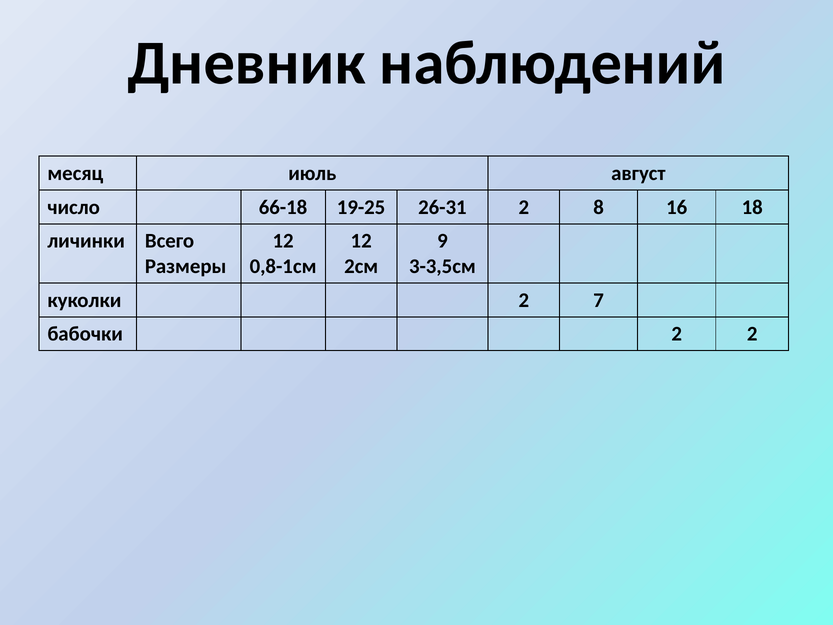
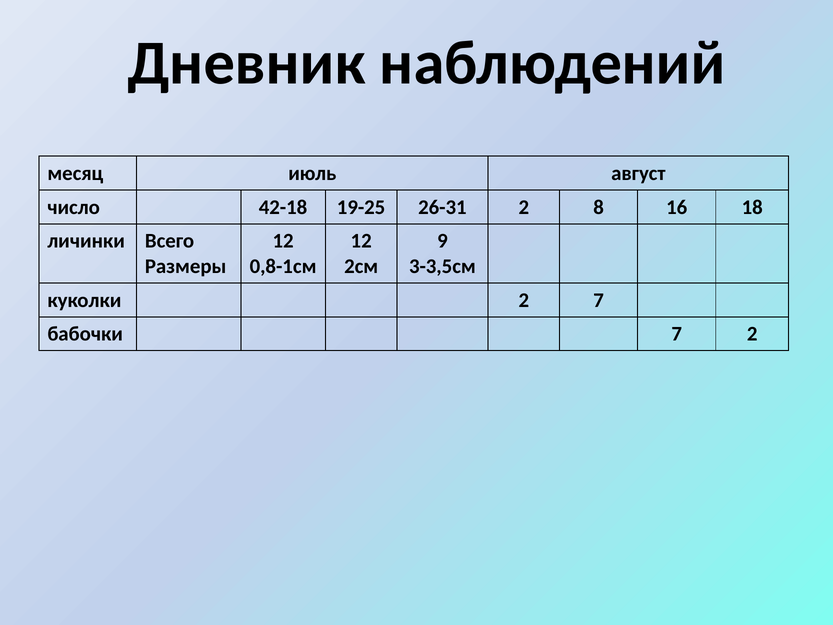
66-18: 66-18 -> 42-18
бабочки 2: 2 -> 7
